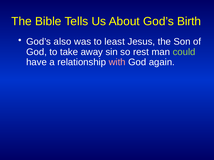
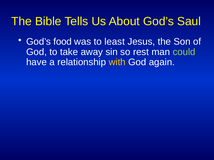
Birth: Birth -> Saul
also: also -> food
with colour: pink -> yellow
